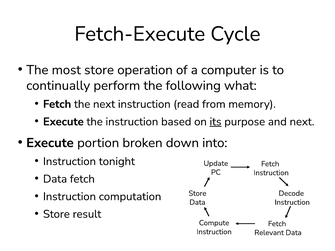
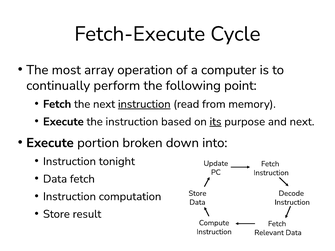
most store: store -> array
what: what -> point
instruction at (144, 104) underline: none -> present
